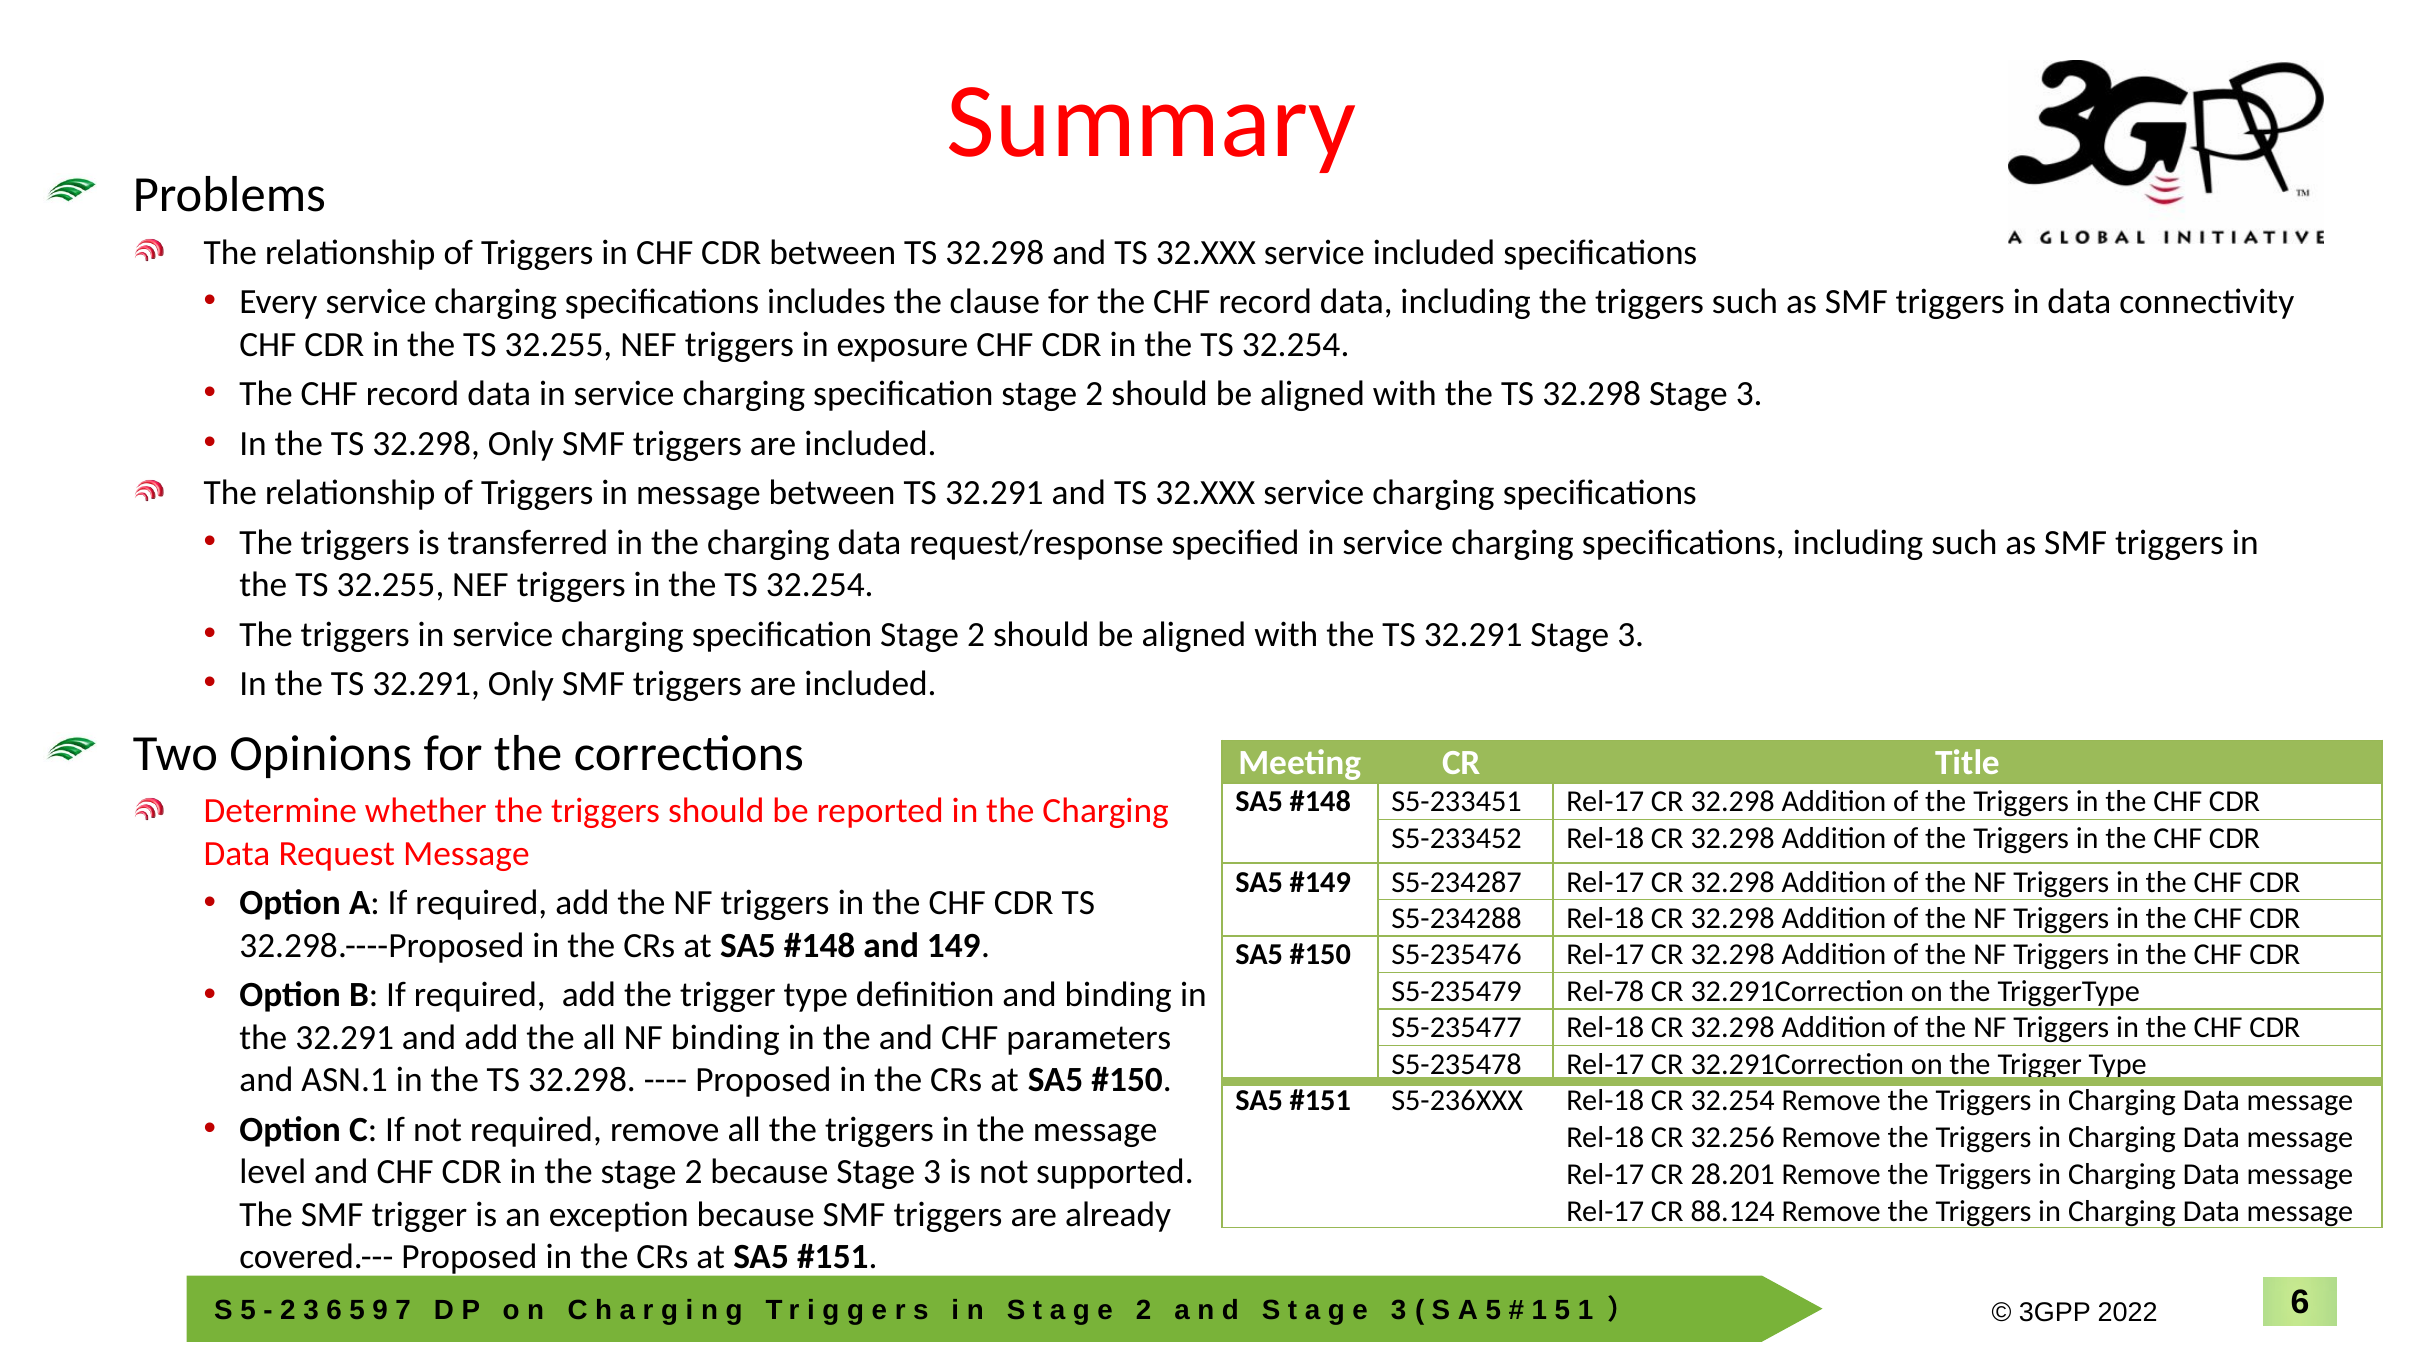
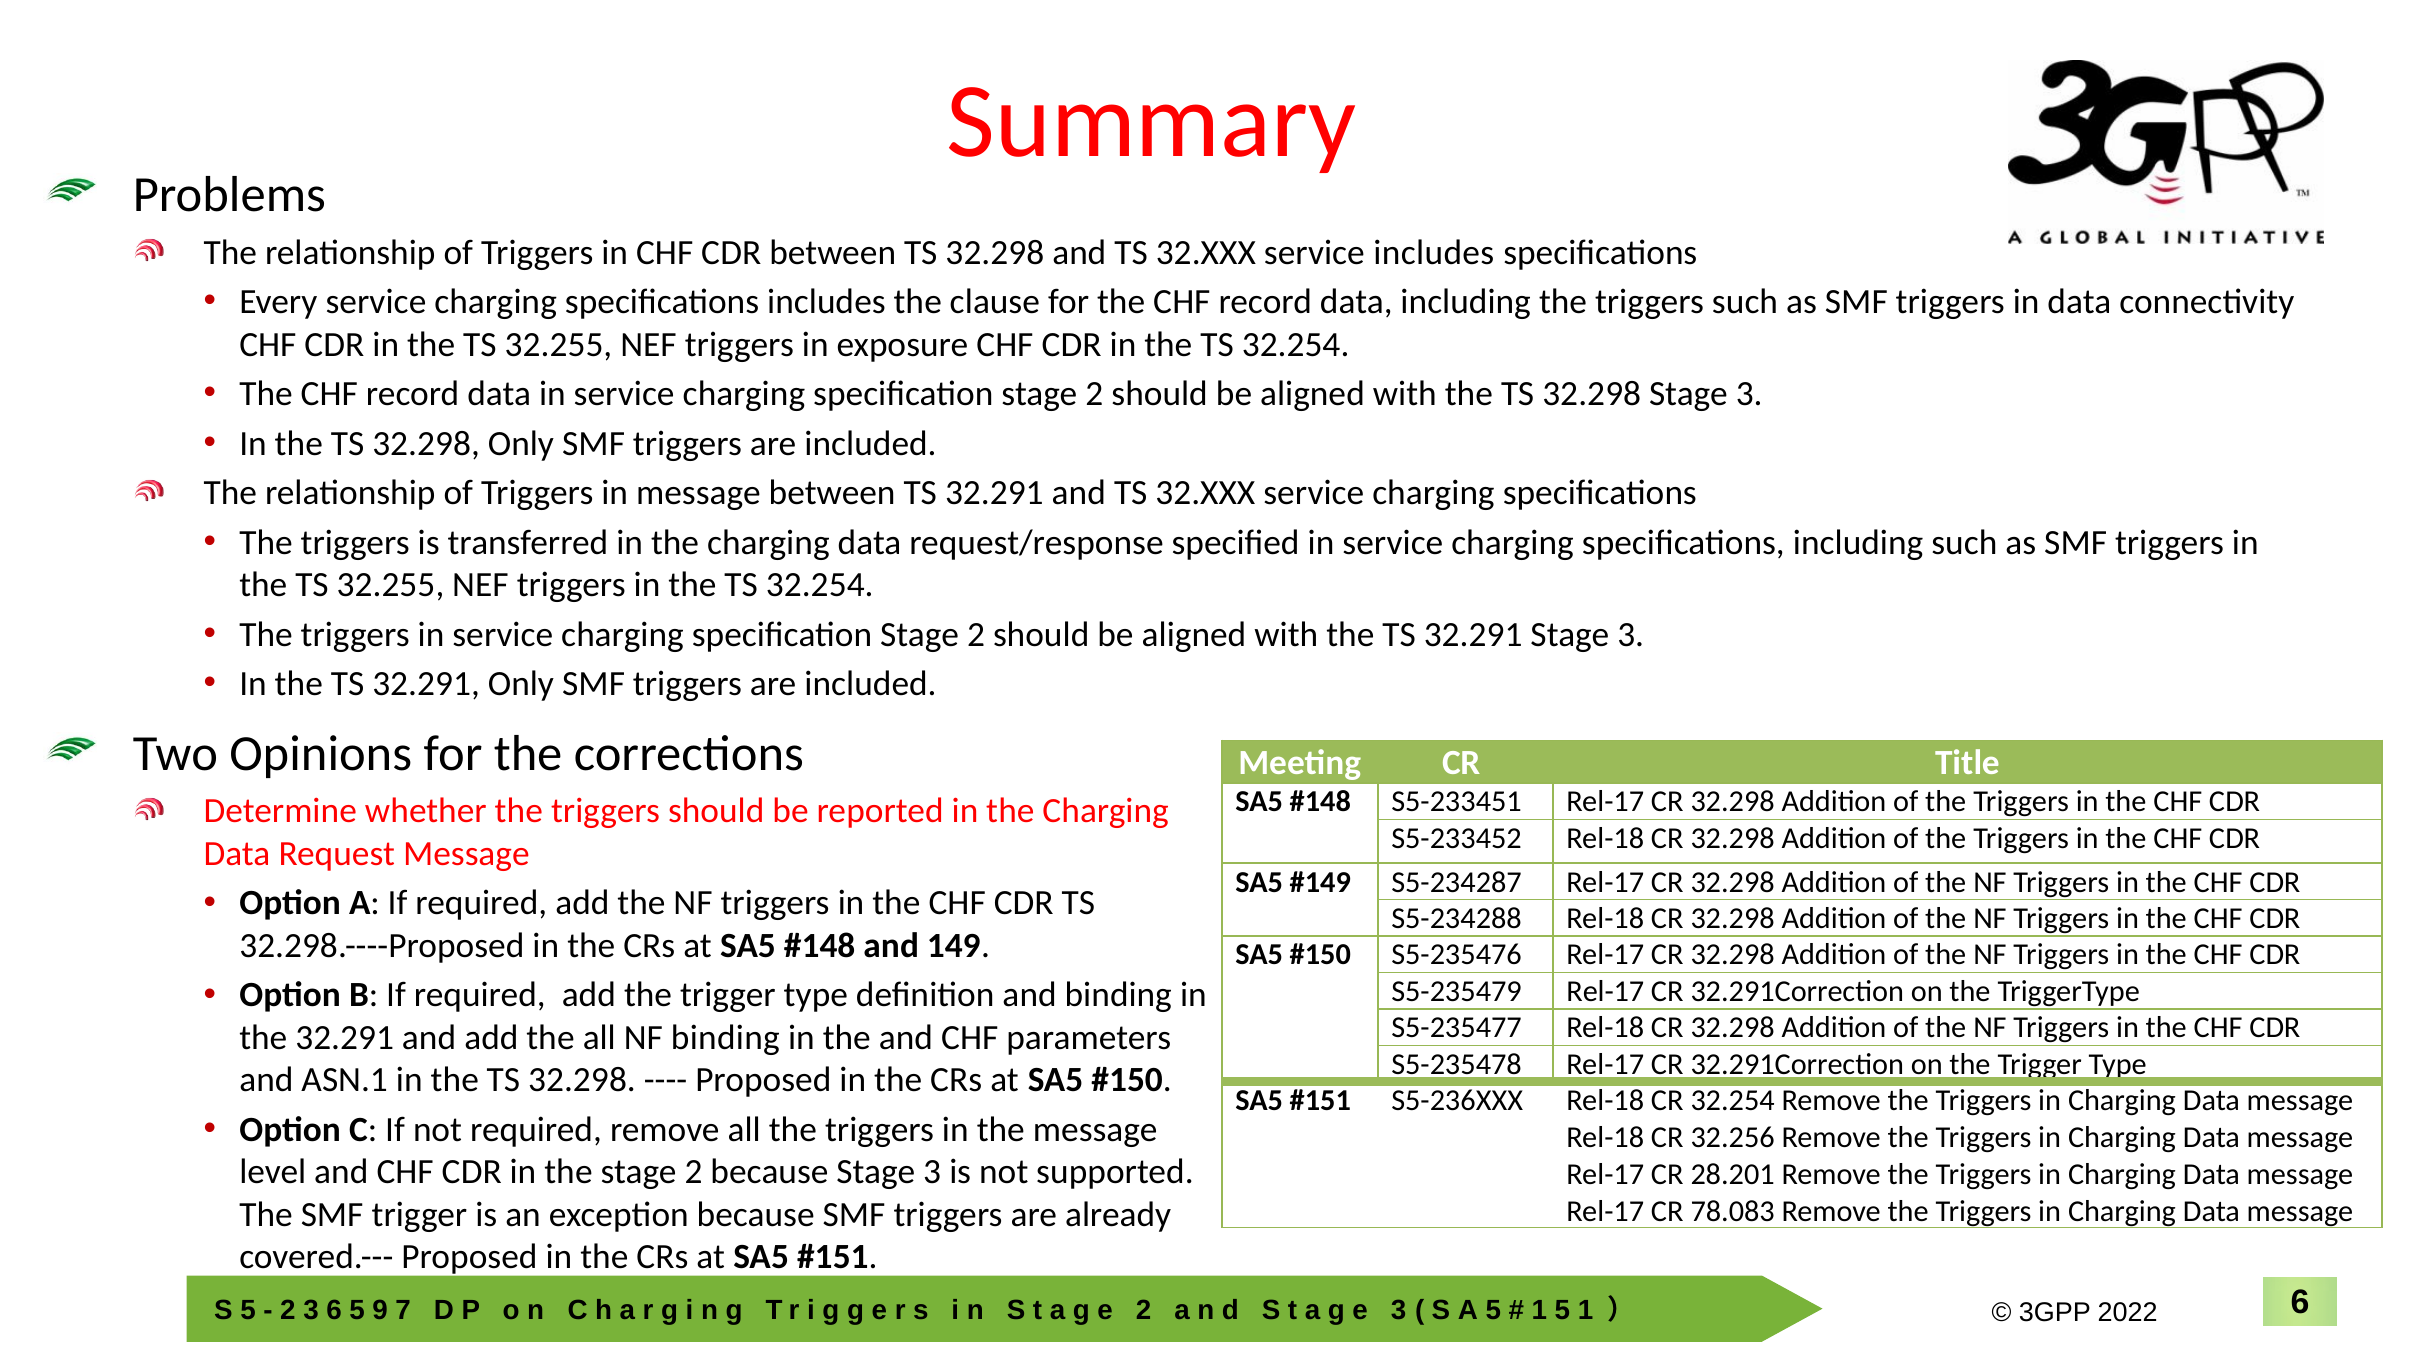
service included: included -> includes
S5-235479 Rel-78: Rel-78 -> Rel-17
88.124: 88.124 -> 78.083
